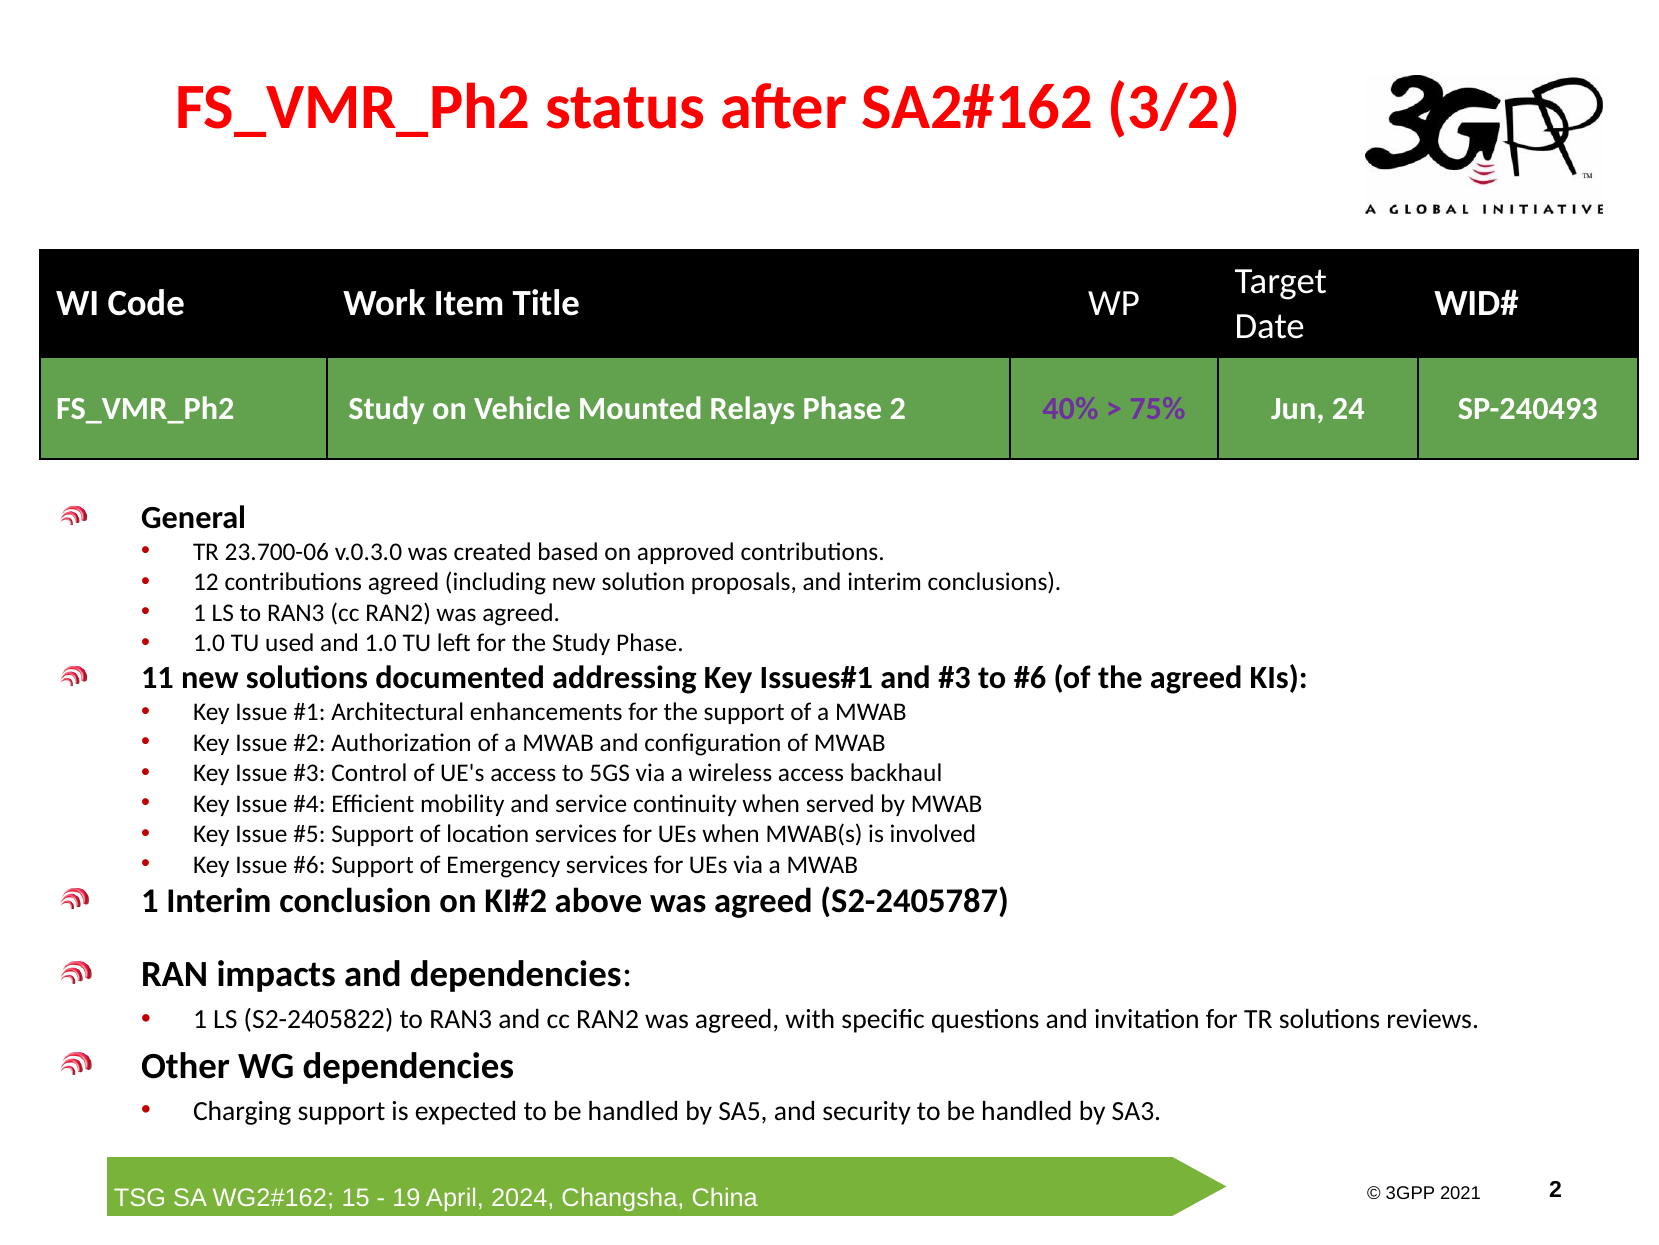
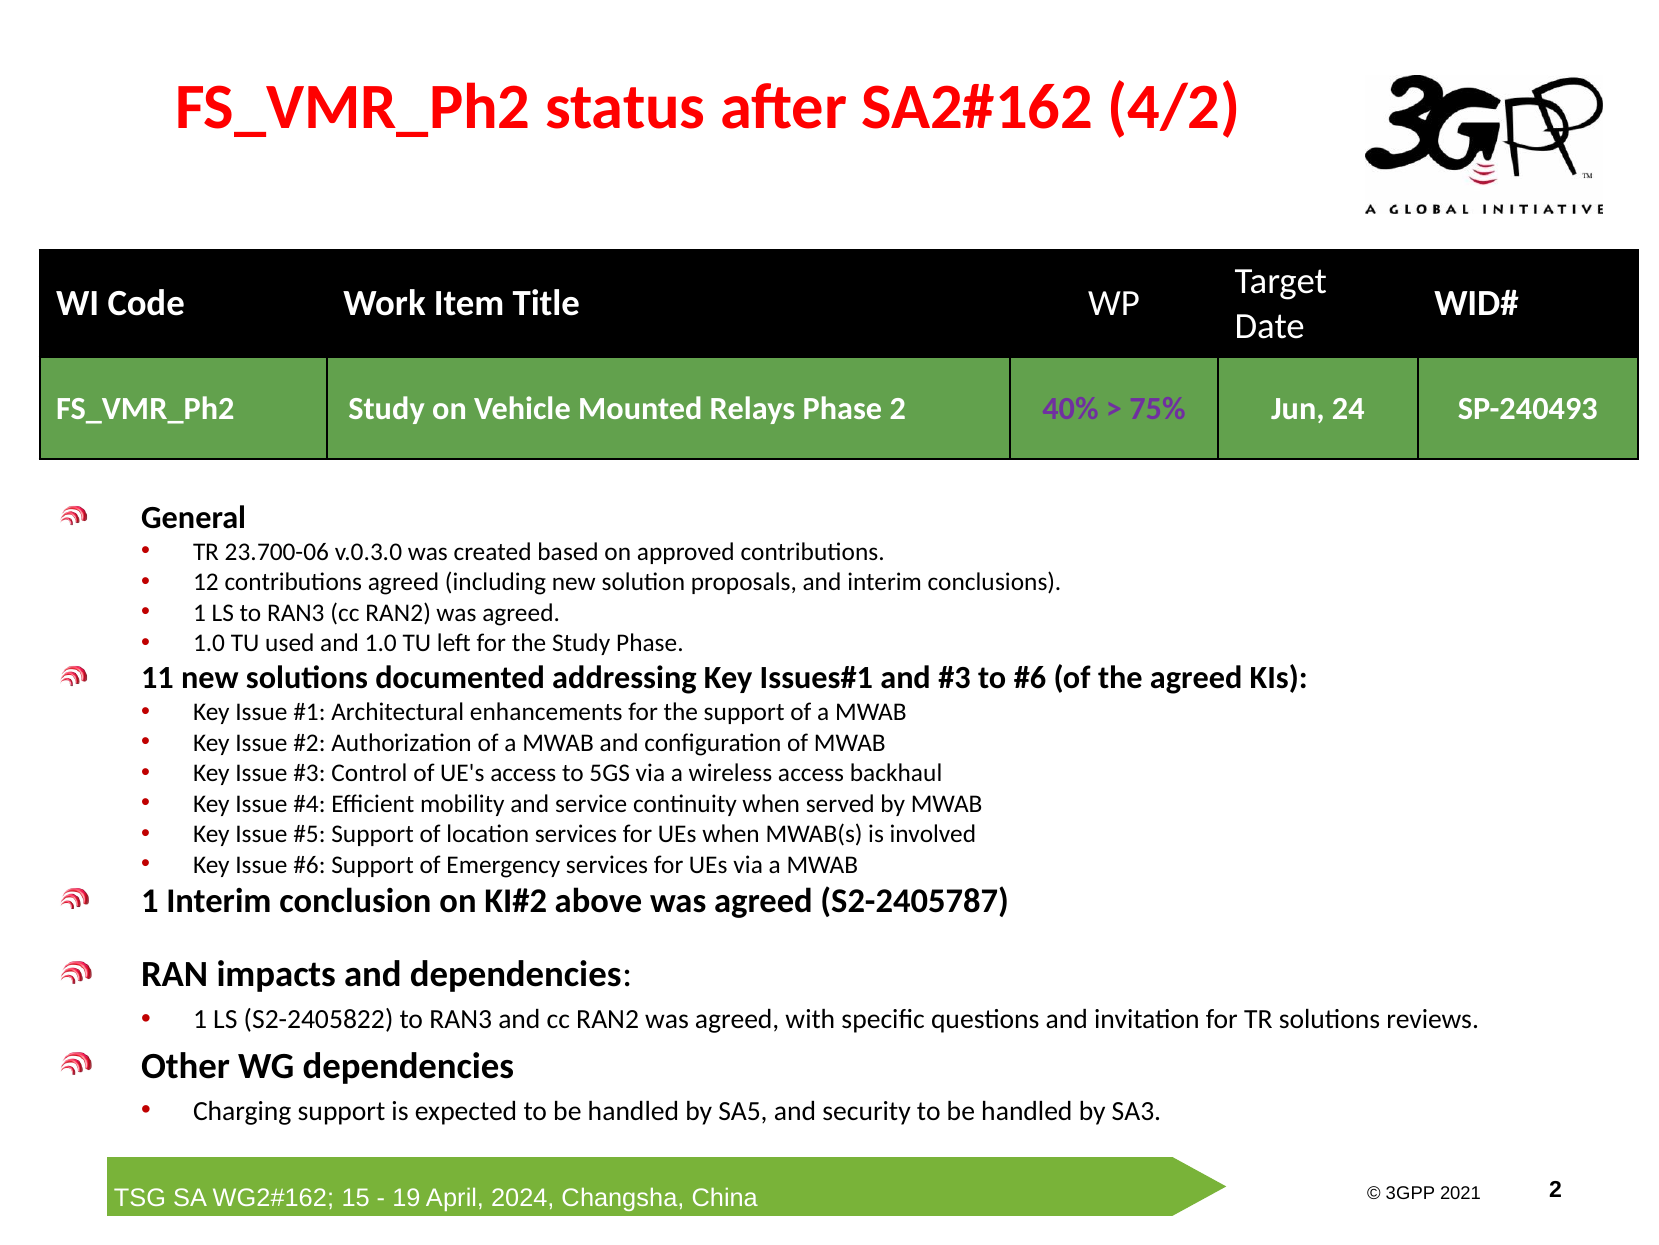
3/2: 3/2 -> 4/2
